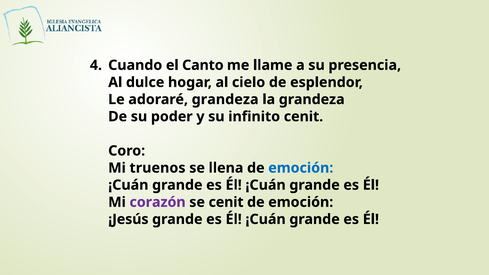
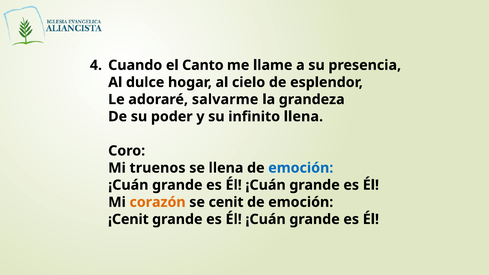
adoraré grandeza: grandeza -> salvarme
infinito cenit: cenit -> llena
corazón colour: purple -> orange
¡Jesús: ¡Jesús -> ¡Cenit
